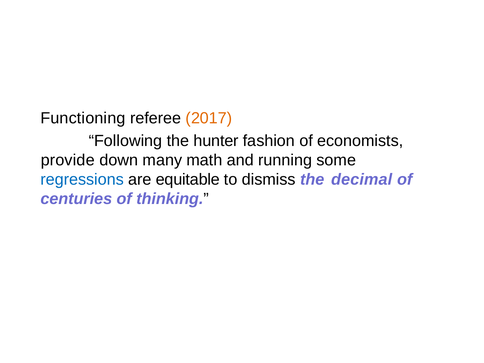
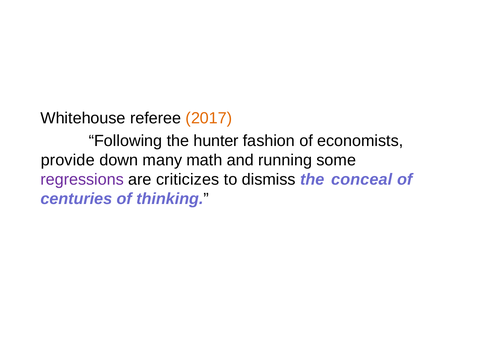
Functioning: Functioning -> Whitehouse
regressions colour: blue -> purple
equitable: equitable -> criticizes
decimal: decimal -> conceal
